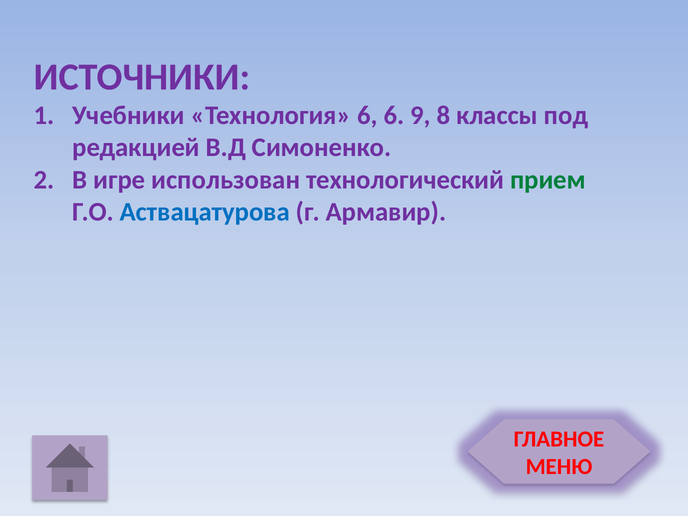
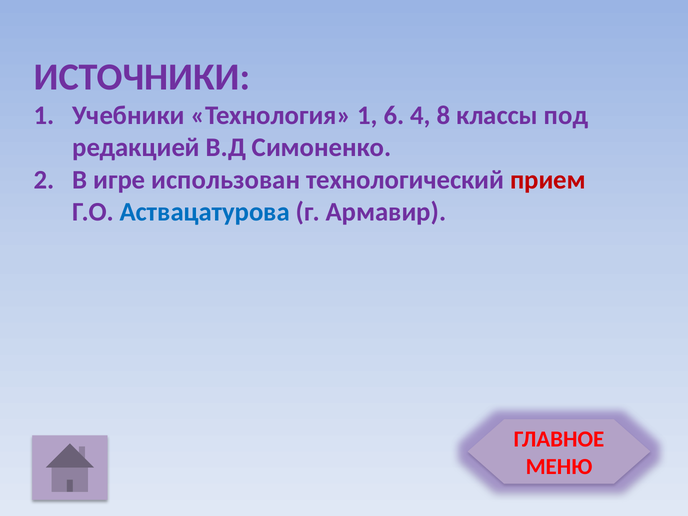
Технология 6: 6 -> 1
9: 9 -> 4
прием colour: green -> red
